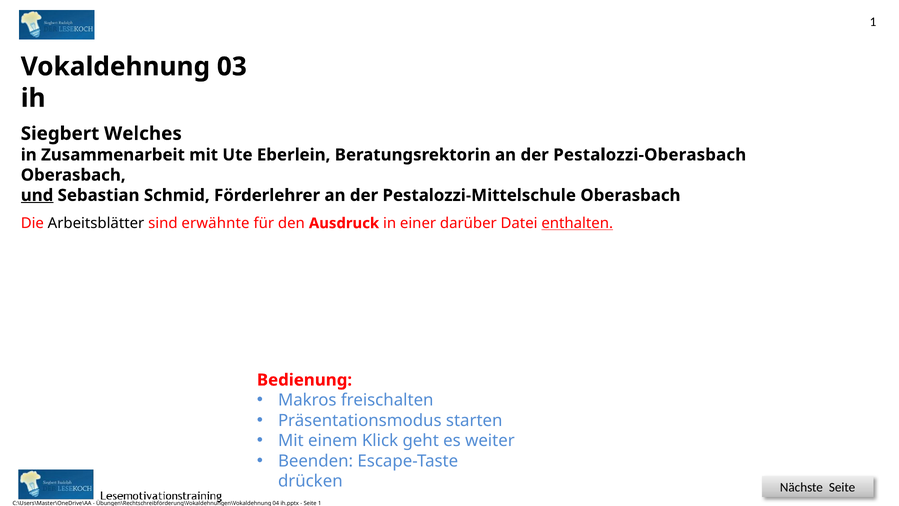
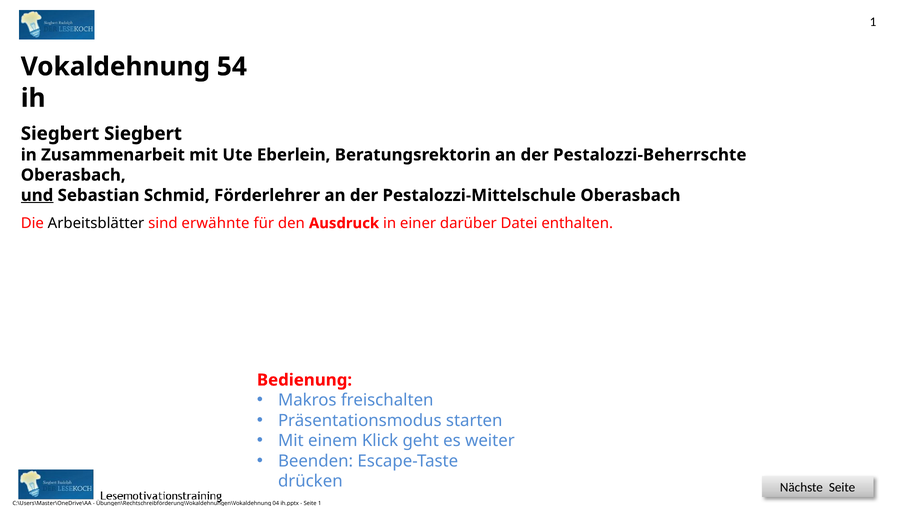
03: 03 -> 54
Siegbert Welches: Welches -> Siegbert
Pestalozzi-Oberasbach: Pestalozzi-Oberasbach -> Pestalozzi-Beherrschte
enthalten underline: present -> none
